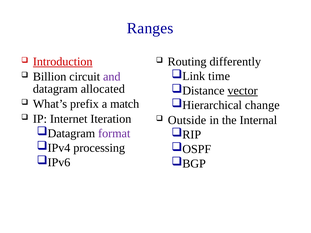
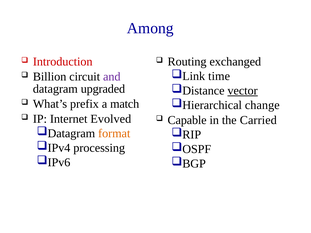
Ranges: Ranges -> Among
Introduction underline: present -> none
differently: differently -> exchanged
allocated: allocated -> upgraded
Iteration: Iteration -> Evolved
Outside: Outside -> Capable
Internal: Internal -> Carried
format colour: purple -> orange
